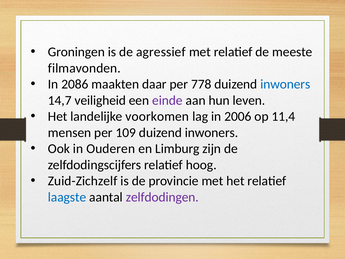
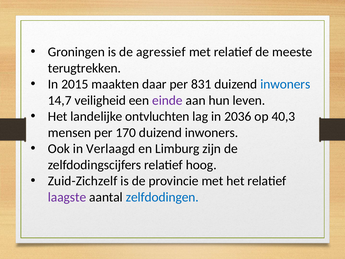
filmavonden: filmavonden -> terugtrekken
2086: 2086 -> 2015
778: 778 -> 831
voorkomen: voorkomen -> ontvluchten
2006: 2006 -> 2036
11,4: 11,4 -> 40,3
109: 109 -> 170
Ouderen: Ouderen -> Verlaagd
laagste colour: blue -> purple
zelfdodingen colour: purple -> blue
